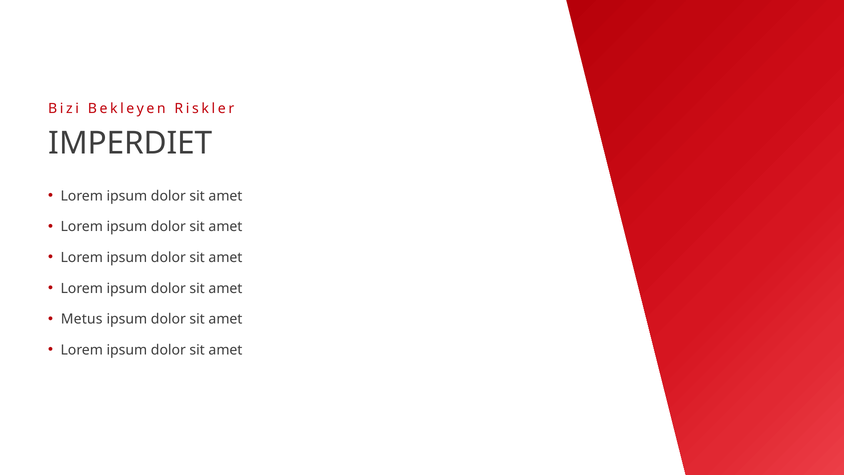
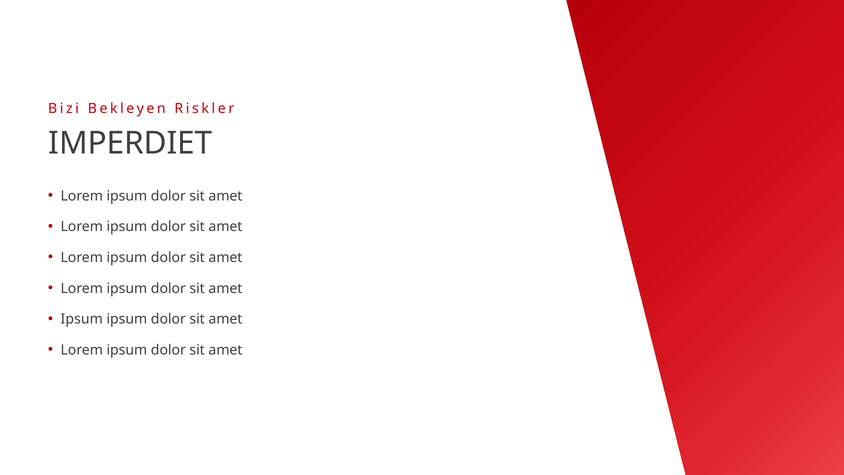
Metus at (82, 319): Metus -> Ipsum
